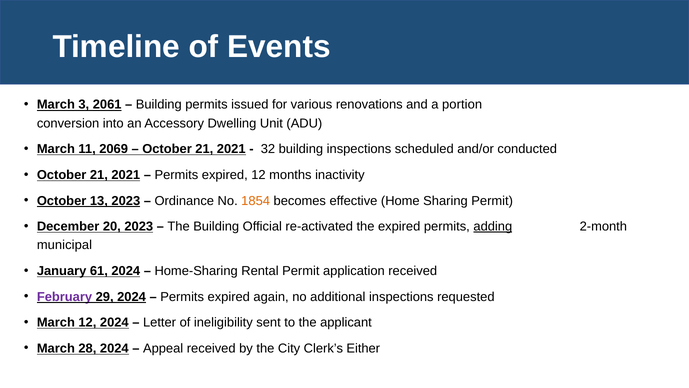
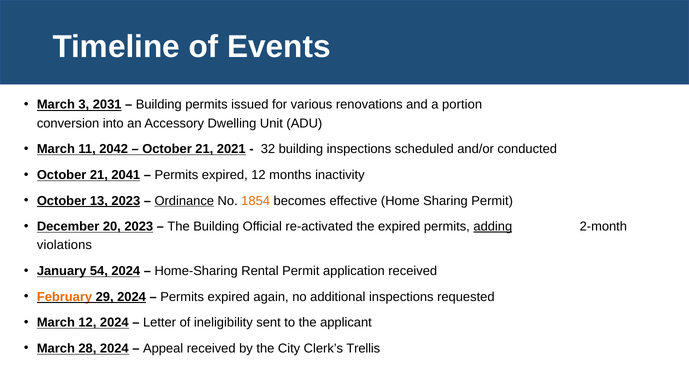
2061: 2061 -> 2031
2069: 2069 -> 2042
2021 at (126, 175): 2021 -> 2041
Ordinance underline: none -> present
municipal: municipal -> violations
61: 61 -> 54
February colour: purple -> orange
Either: Either -> Trellis
